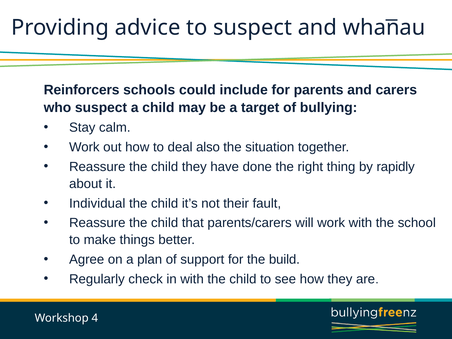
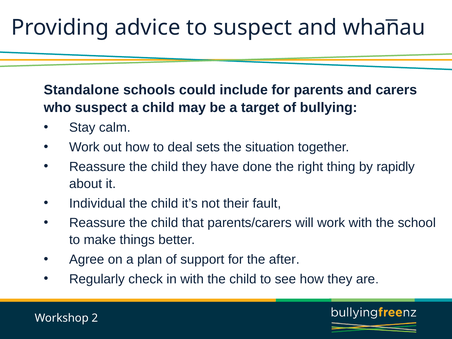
Reinforcers: Reinforcers -> Standalone
also: also -> sets
build: build -> after
4: 4 -> 2
